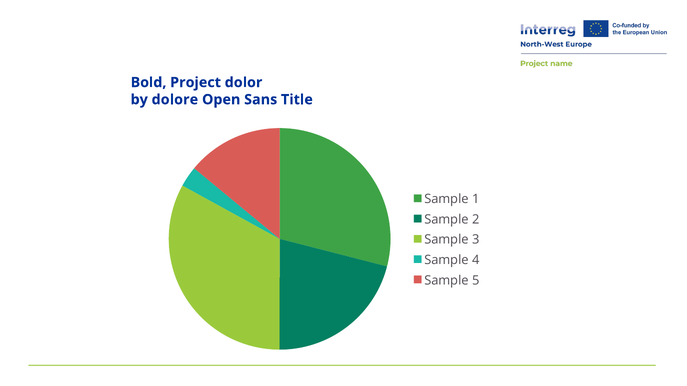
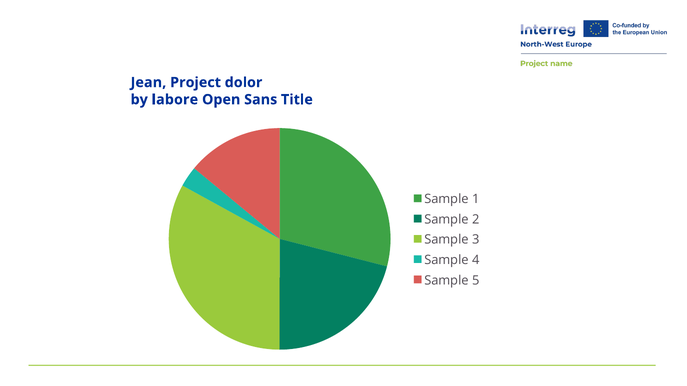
Bold: Bold -> Jean
dolore: dolore -> labore
